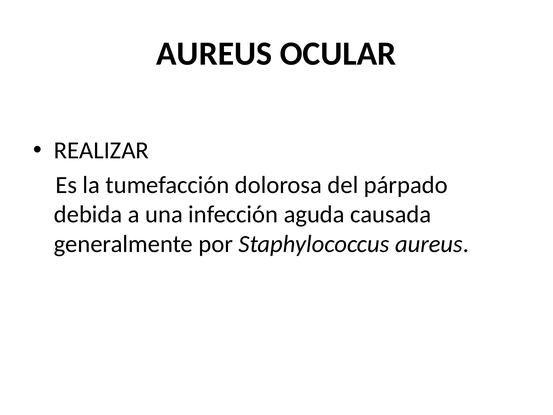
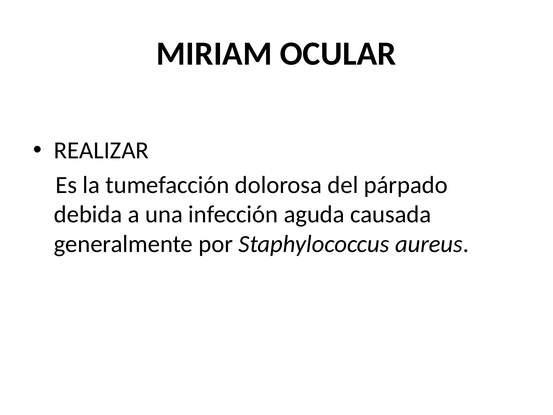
AUREUS at (214, 54): AUREUS -> MIRIAM
